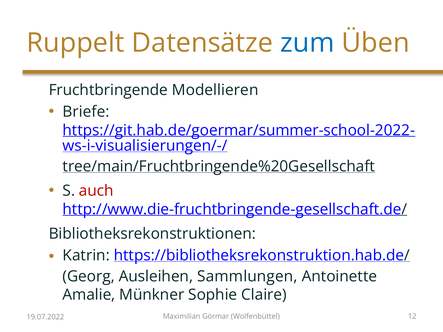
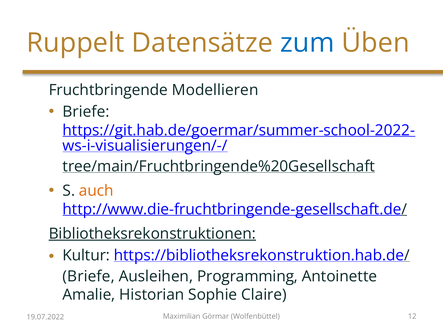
auch colour: red -> orange
Bibliotheksrekonstruktionen underline: none -> present
Katrin: Katrin -> Kultur
Georg at (89, 277): Georg -> Briefe
Sammlungen: Sammlungen -> Programming
Münkner: Münkner -> Historian
